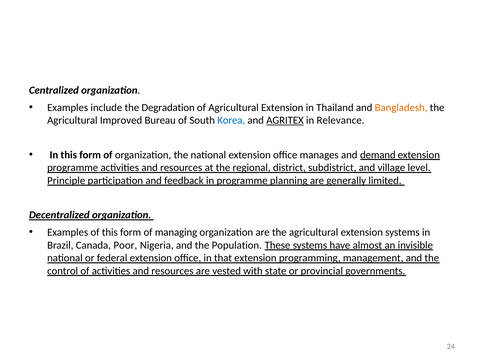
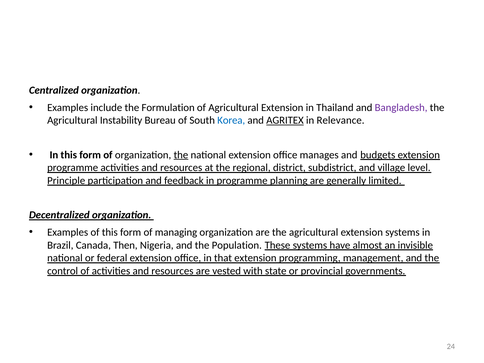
Degradation: Degradation -> Formulation
Bangladesh colour: orange -> purple
Improved: Improved -> Instability
the at (181, 155) underline: none -> present
demand: demand -> budgets
Poor: Poor -> Then
